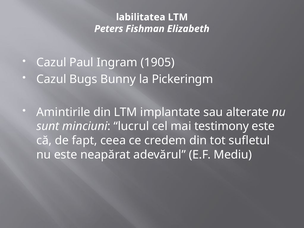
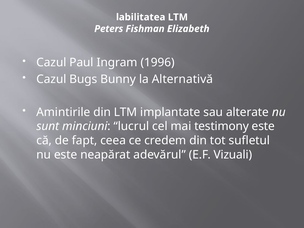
1905: 1905 -> 1996
Pickeringm: Pickeringm -> Alternativă
Mediu: Mediu -> Vizuali
